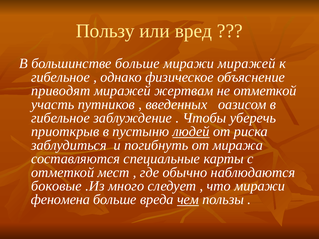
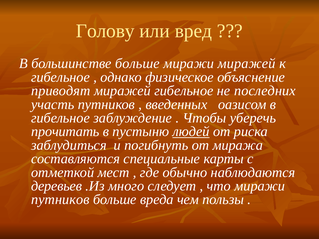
Пользу: Пользу -> Голову
миражей жертвам: жертвам -> гибельное
не отметкой: отметкой -> последних
приоткрыв: приоткрыв -> прочитать
боковые: боковые -> деревьев
феномена at (60, 200): феномена -> путников
чем underline: present -> none
